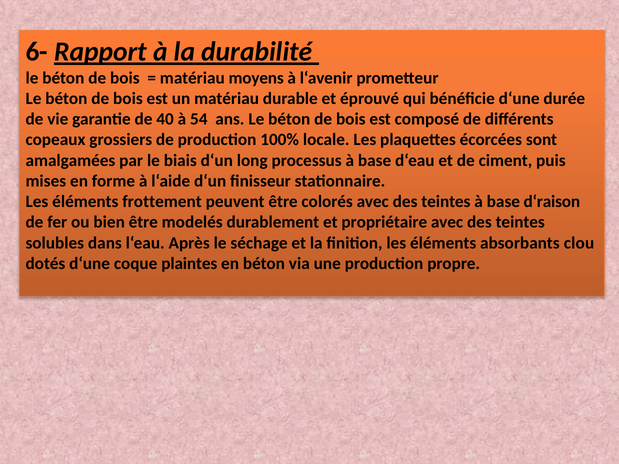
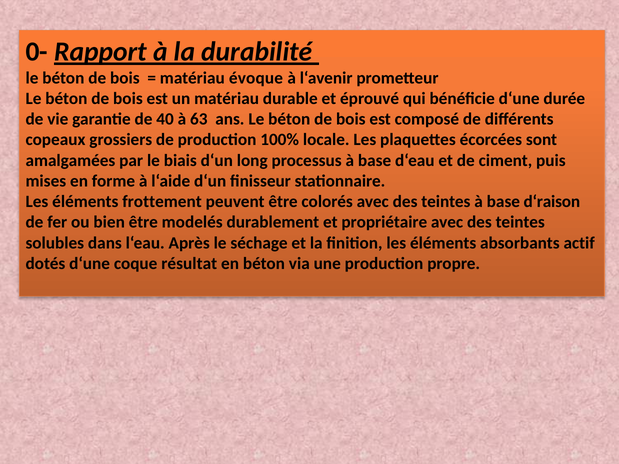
6-: 6- -> 0-
moyens: moyens -> évoque
54: 54 -> 63
clou: clou -> actif
plaintes: plaintes -> résultat
